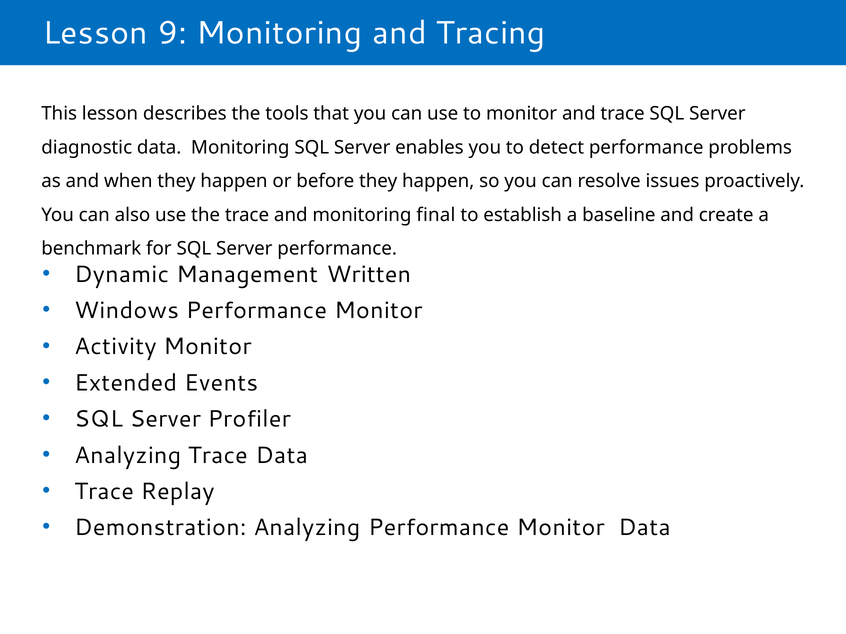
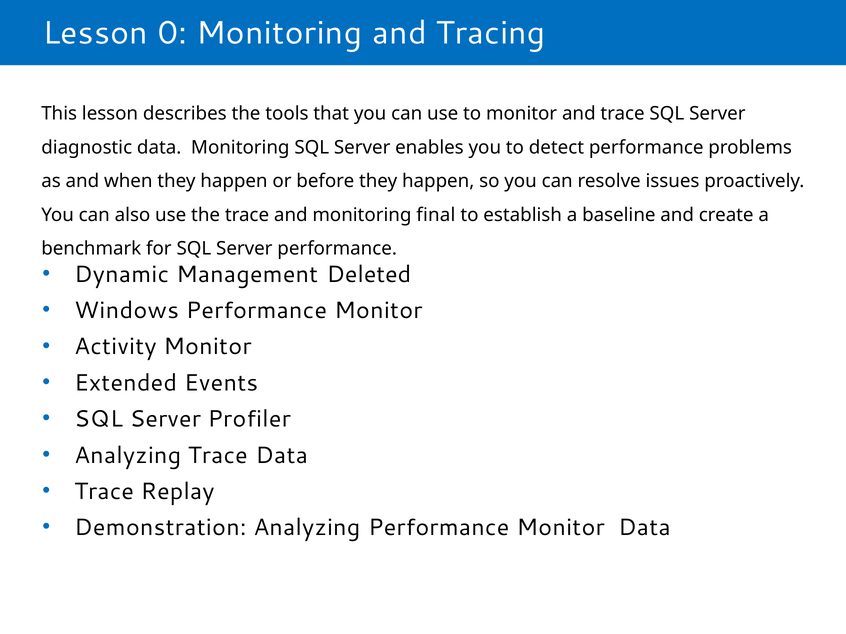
9: 9 -> 0
Written: Written -> Deleted
